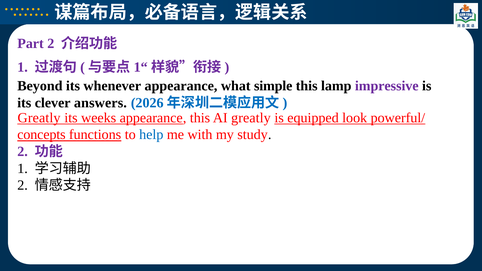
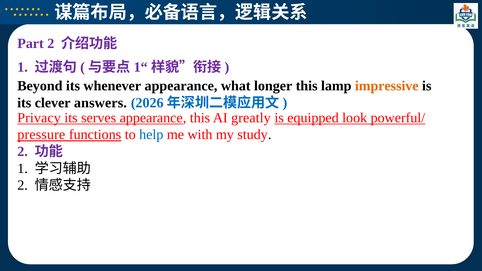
simple: simple -> longer
impressive colour: purple -> orange
Greatly at (39, 118): Greatly -> Privacy
weeks: weeks -> serves
concepts: concepts -> pressure
